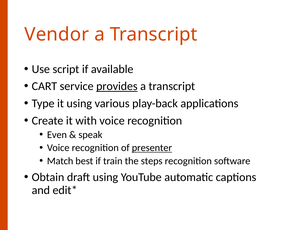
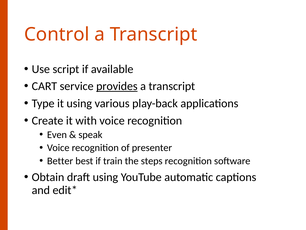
Vendor: Vendor -> Control
presenter underline: present -> none
Match: Match -> Better
